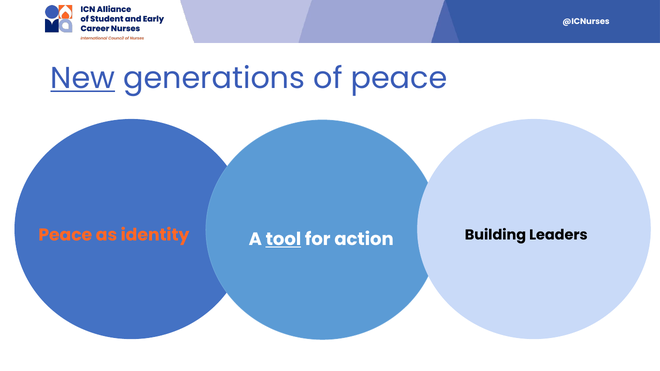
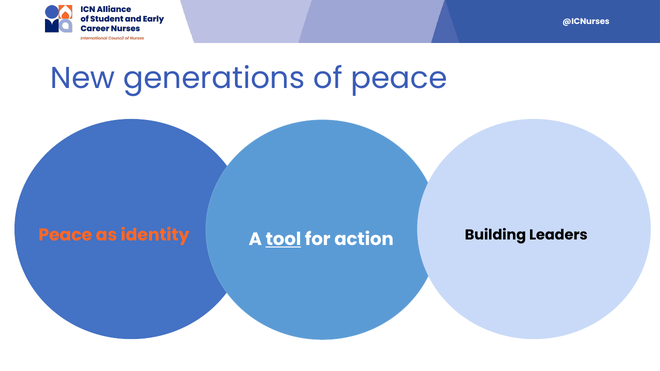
New underline: present -> none
